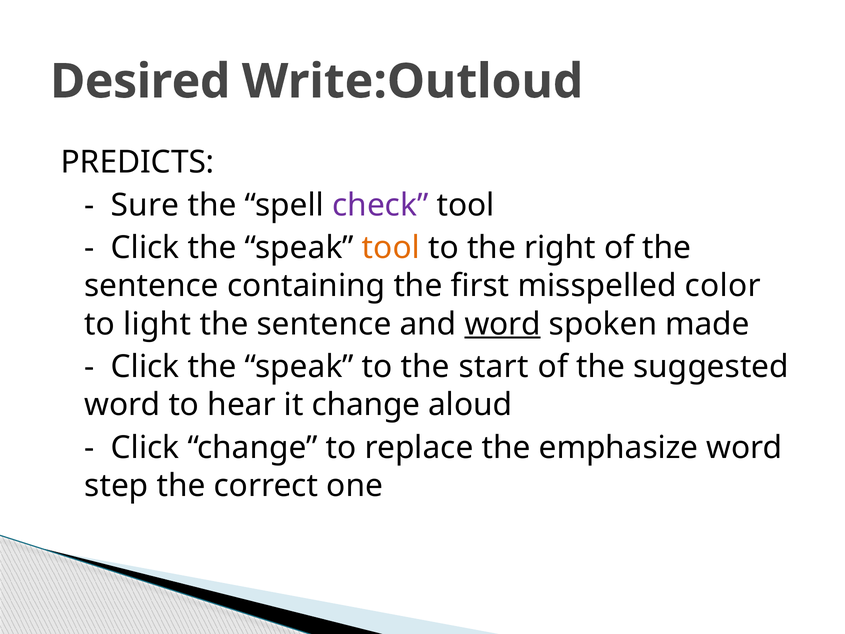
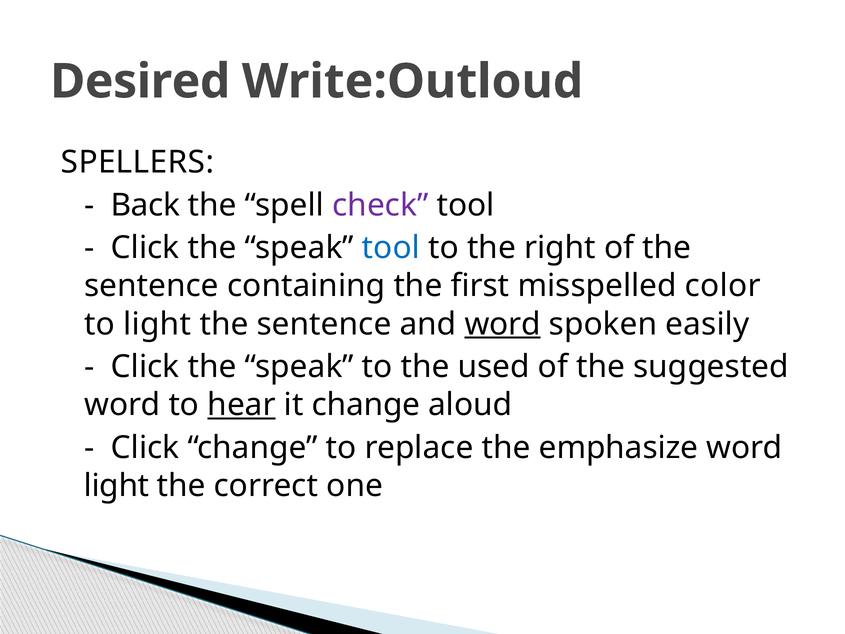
PREDICTS: PREDICTS -> SPELLERS
Sure: Sure -> Back
tool at (391, 248) colour: orange -> blue
made: made -> easily
start: start -> used
hear underline: none -> present
step at (116, 486): step -> light
